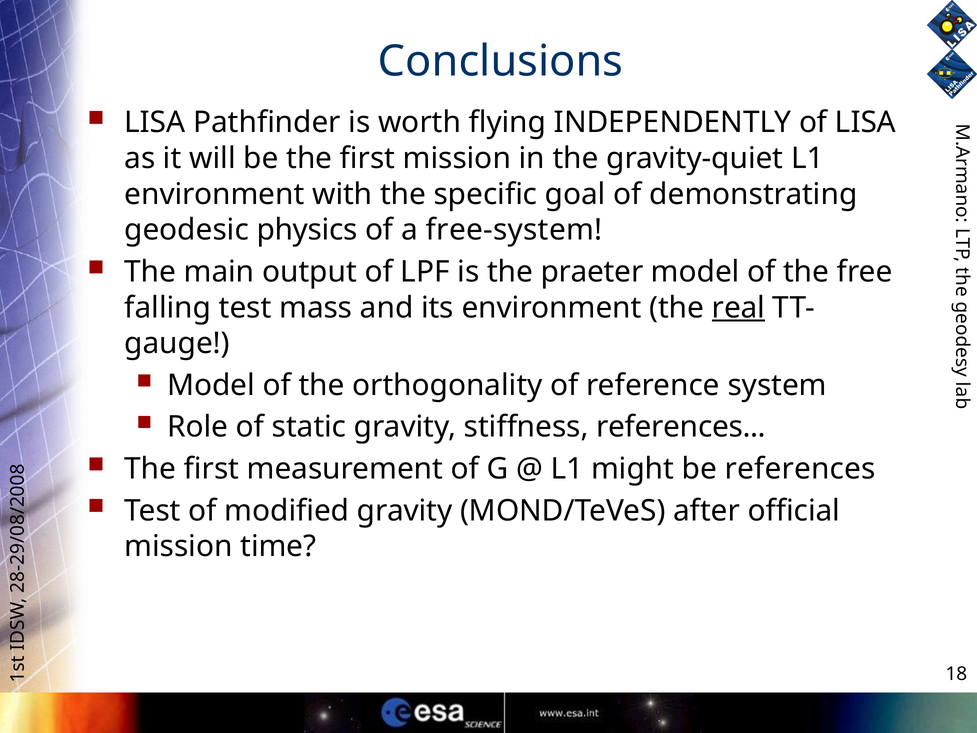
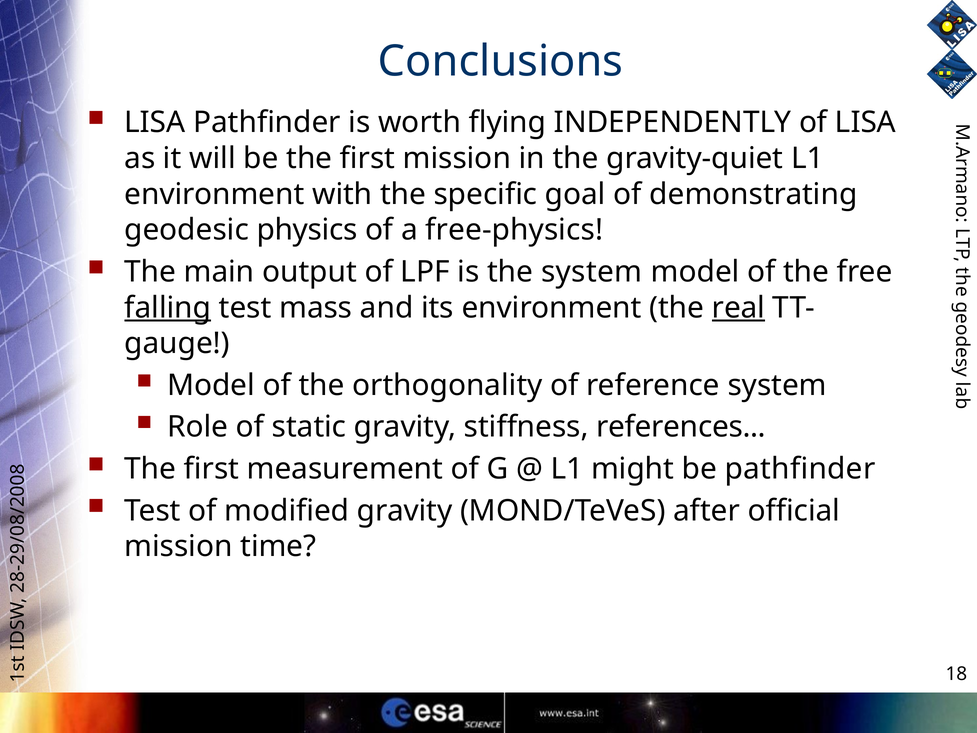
free-system: free-system -> free-physics
the praeter: praeter -> system
falling underline: none -> present
be references: references -> pathfinder
